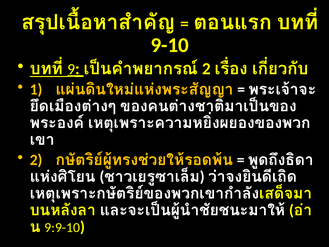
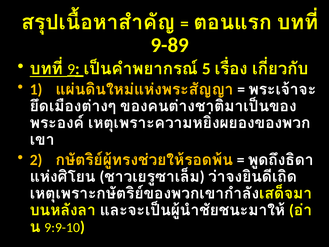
9-10: 9-10 -> 9-89
2 at (206, 69): 2 -> 5
